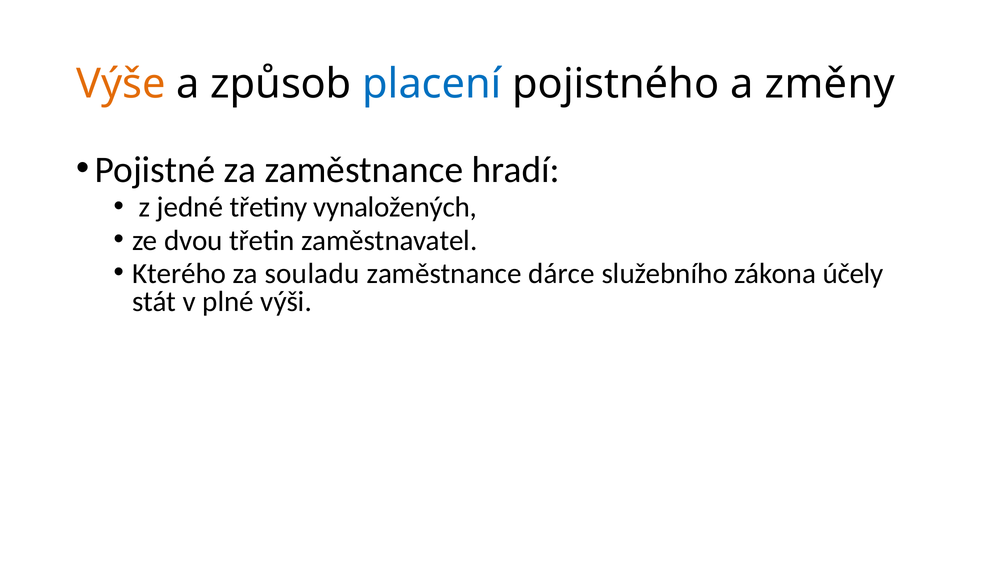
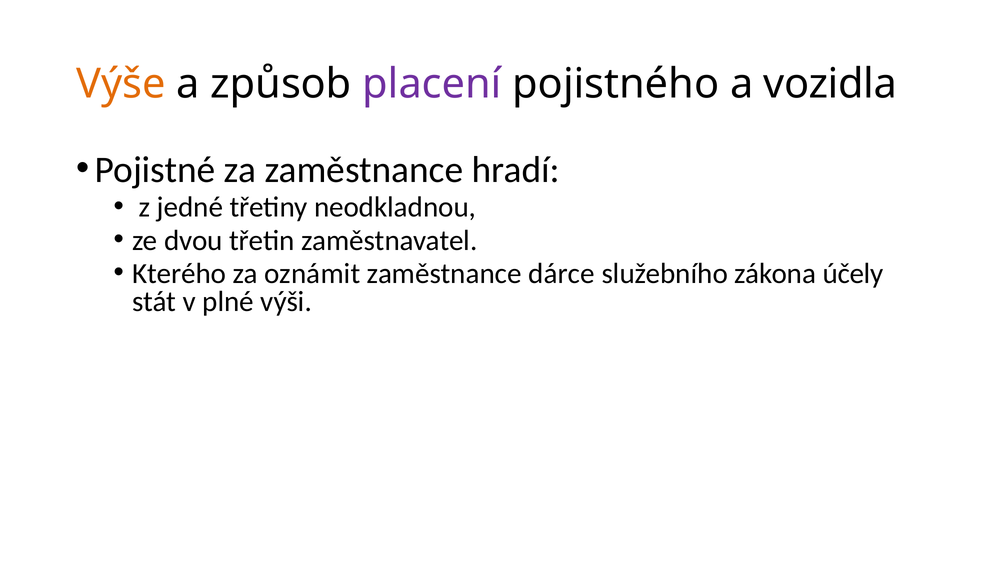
placení colour: blue -> purple
změny: změny -> vozidla
vynaložených: vynaložených -> neodkladnou
souladu: souladu -> oznámit
